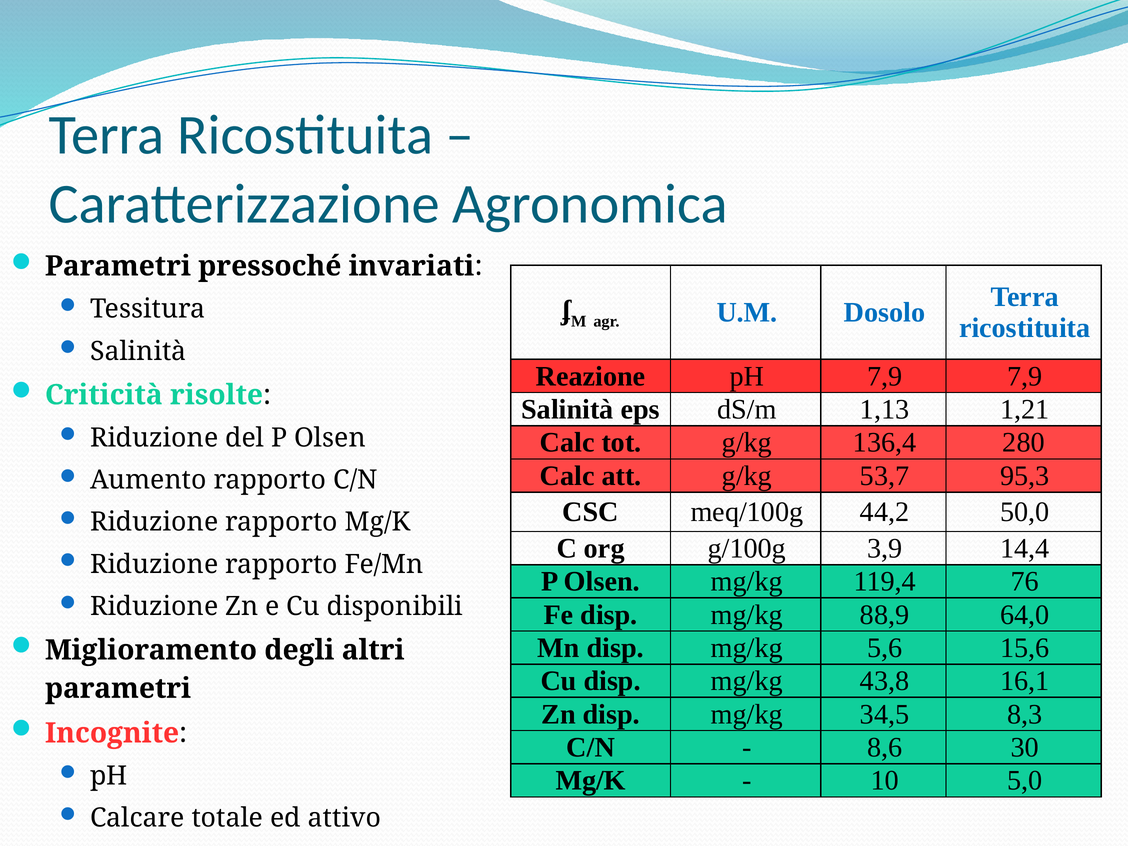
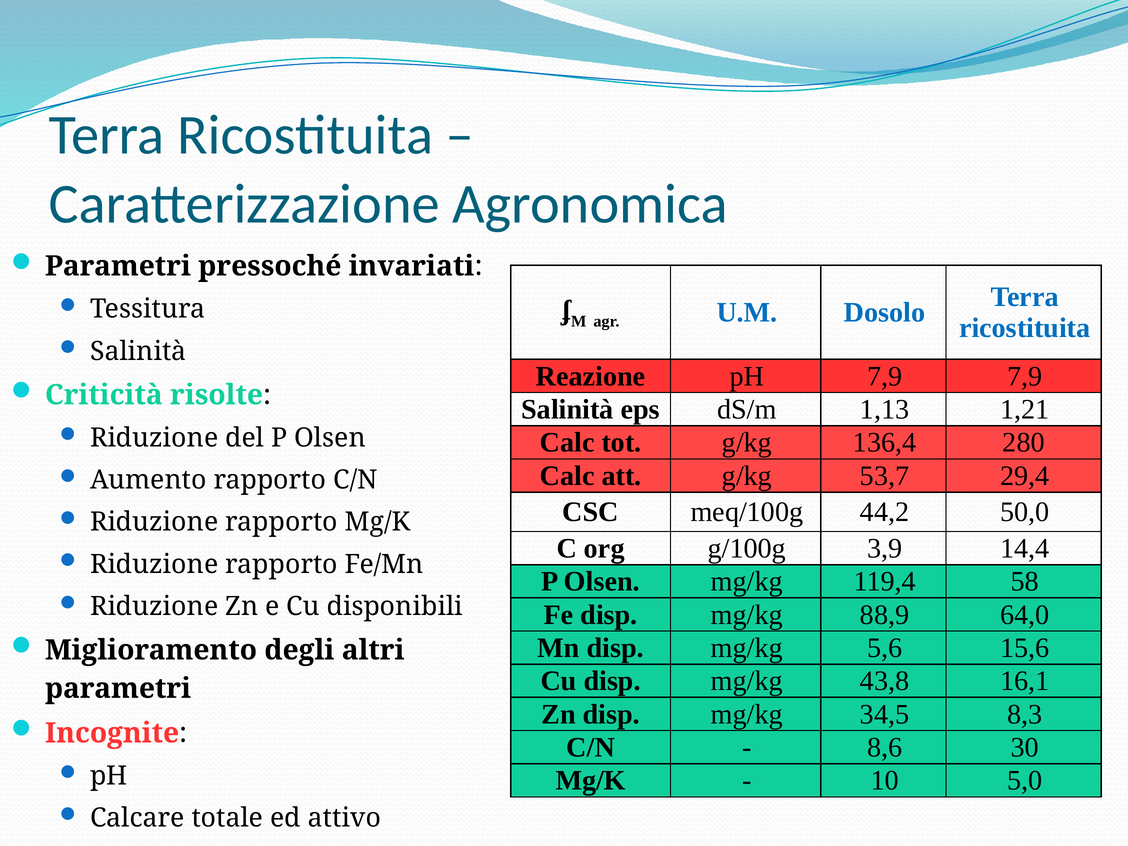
95,3: 95,3 -> 29,4
76: 76 -> 58
